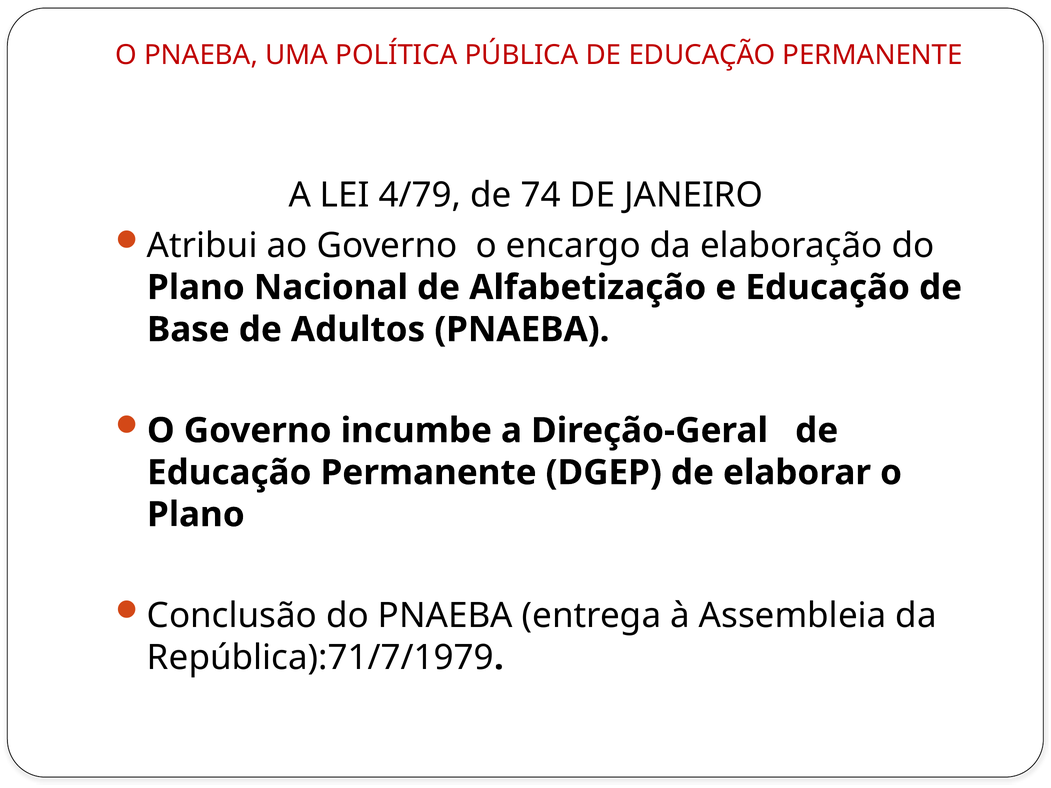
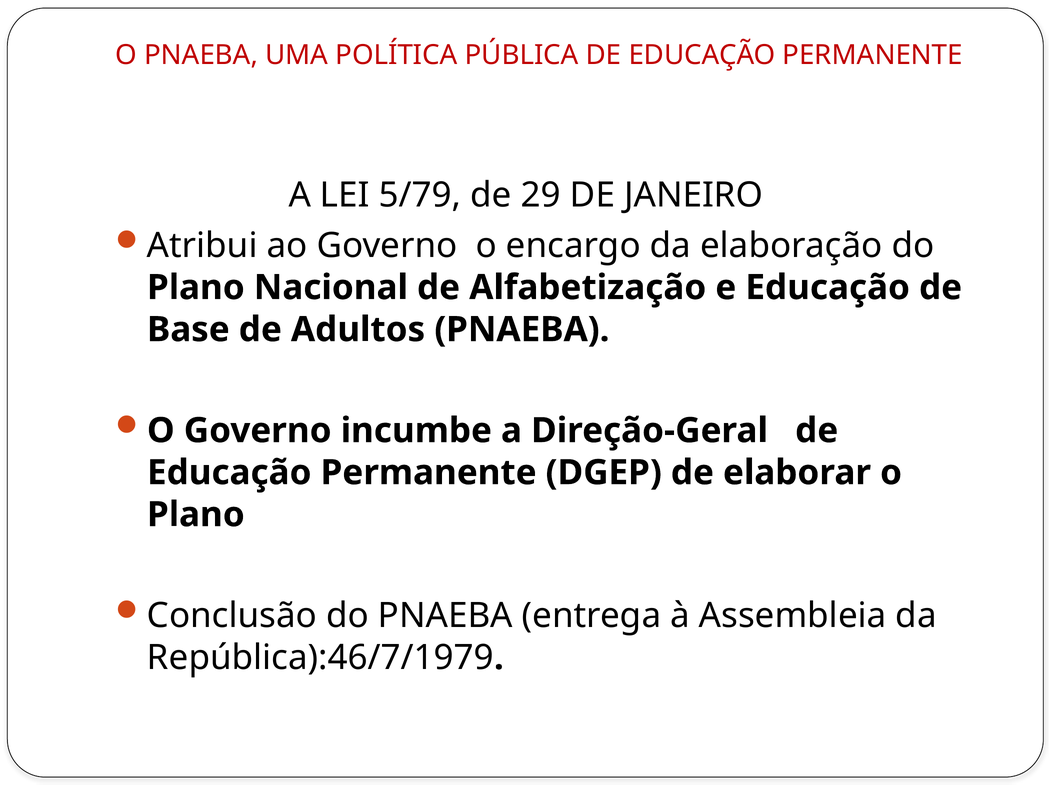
4/79: 4/79 -> 5/79
74: 74 -> 29
República):71/7/1979: República):71/7/1979 -> República):46/7/1979
